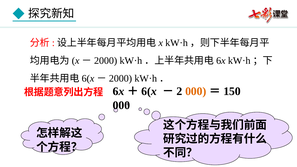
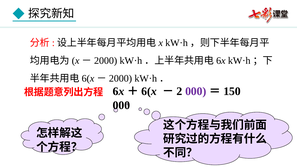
000 at (196, 91) colour: orange -> purple
